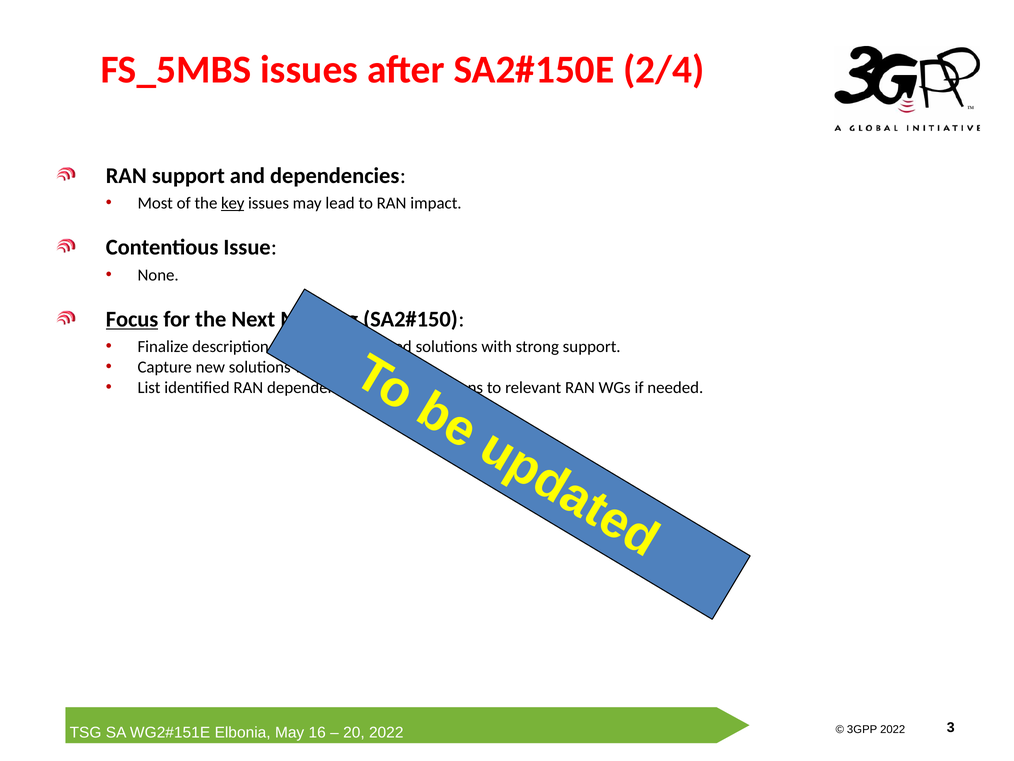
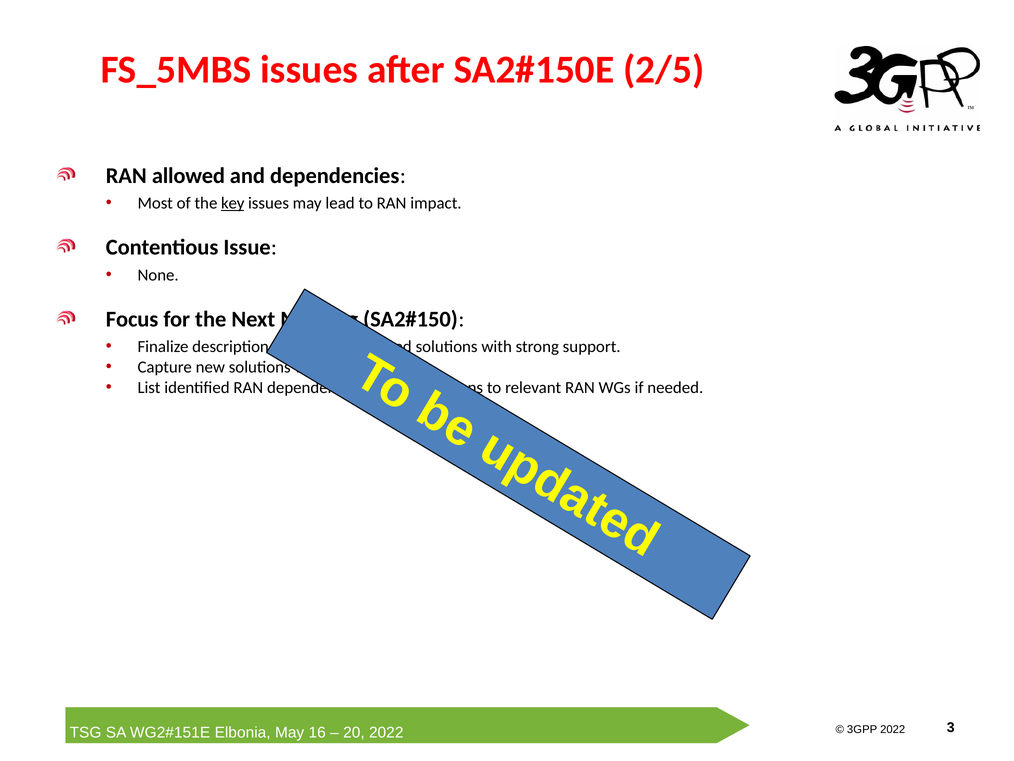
2/4: 2/4 -> 2/5
RAN support: support -> allowed
Focus underline: present -> none
